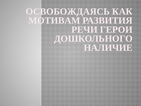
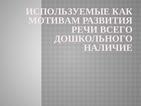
ОСВОБОЖДАЯСЬ: ОСВОБОЖДАЯСЬ -> ИСПОЛЬЗУЕМЫЕ
ГЕРОИ: ГЕРОИ -> ВСЕГО
